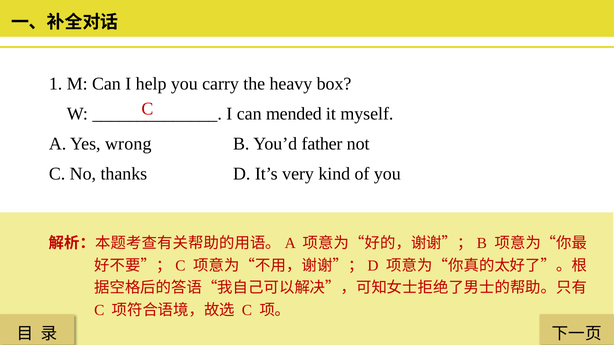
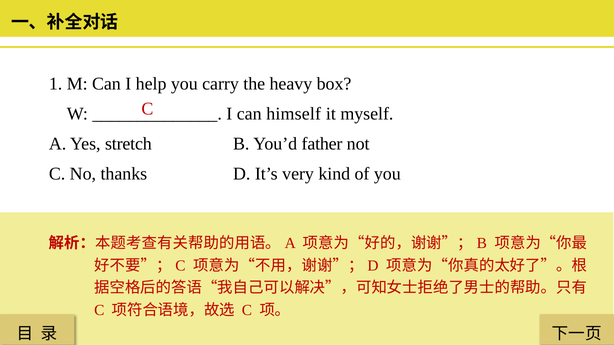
mended: mended -> himself
wrong: wrong -> stretch
